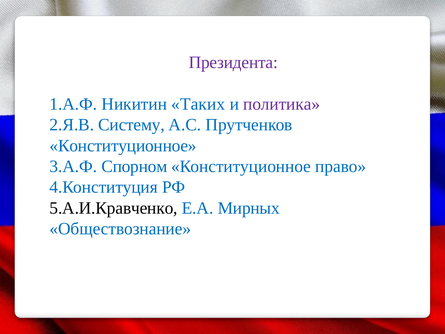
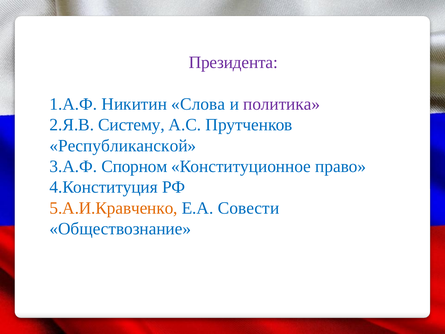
Таких: Таких -> Слова
Конституционное at (123, 146): Конституционное -> Республиканской
5.А.И.Кравченко colour: black -> orange
Мирных: Мирных -> Совести
